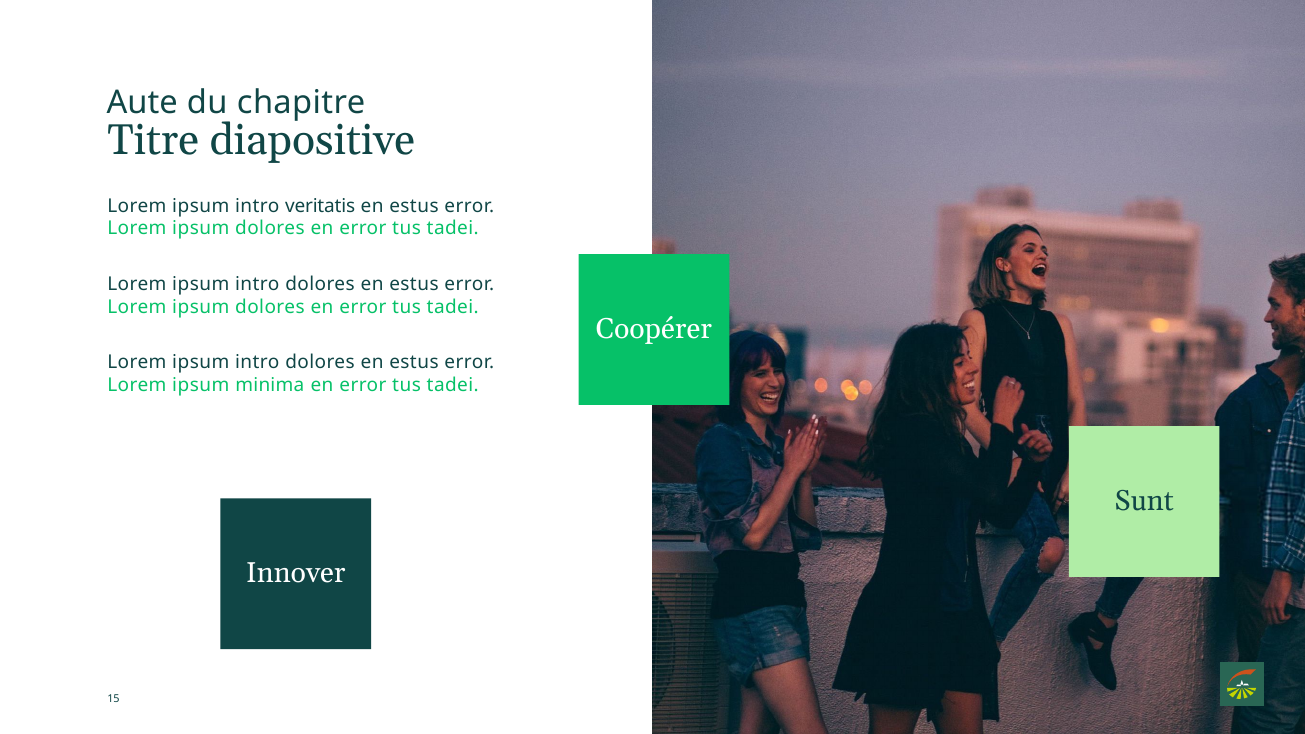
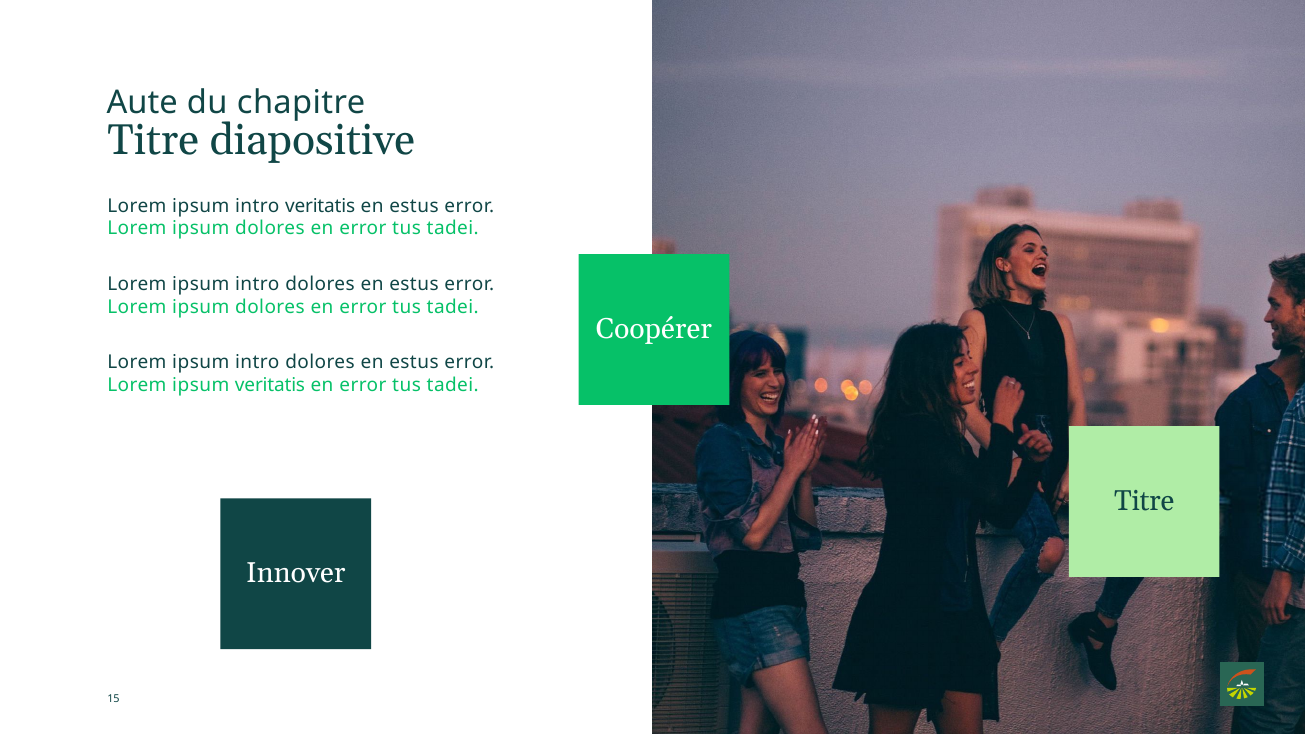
ipsum minima: minima -> veritatis
Sunt at (1144, 501): Sunt -> Titre
